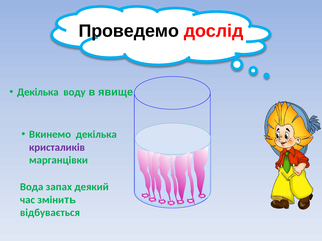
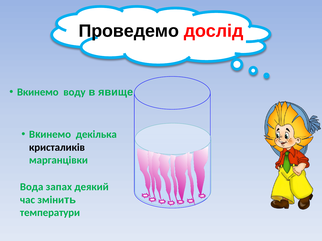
Декілька at (38, 92): Декілька -> Вкинемо
кристаликів colour: purple -> black
відбувається: відбувається -> температури
